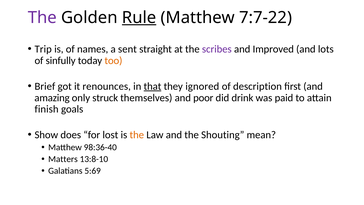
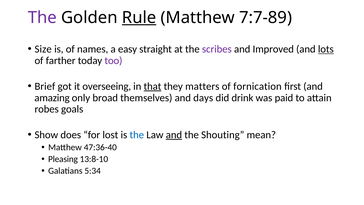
7:7-22: 7:7-22 -> 7:7-89
Trip: Trip -> Size
sent: sent -> easy
lots underline: none -> present
sinfully: sinfully -> farther
too colour: orange -> purple
renounces: renounces -> overseeing
ignored: ignored -> matters
description: description -> fornication
struck: struck -> broad
poor: poor -> days
finish: finish -> robes
the at (137, 135) colour: orange -> blue
and at (174, 135) underline: none -> present
98:36-40: 98:36-40 -> 47:36-40
Matters: Matters -> Pleasing
5:69: 5:69 -> 5:34
